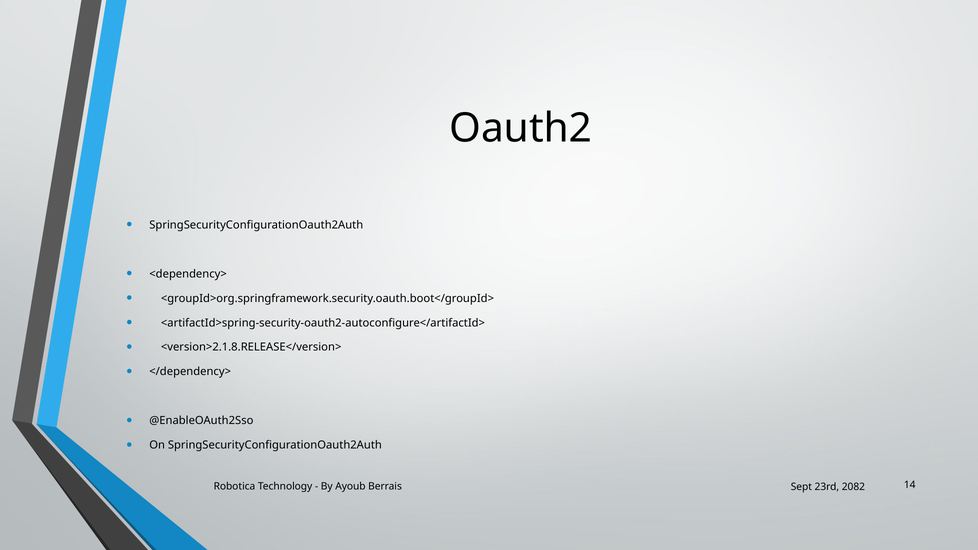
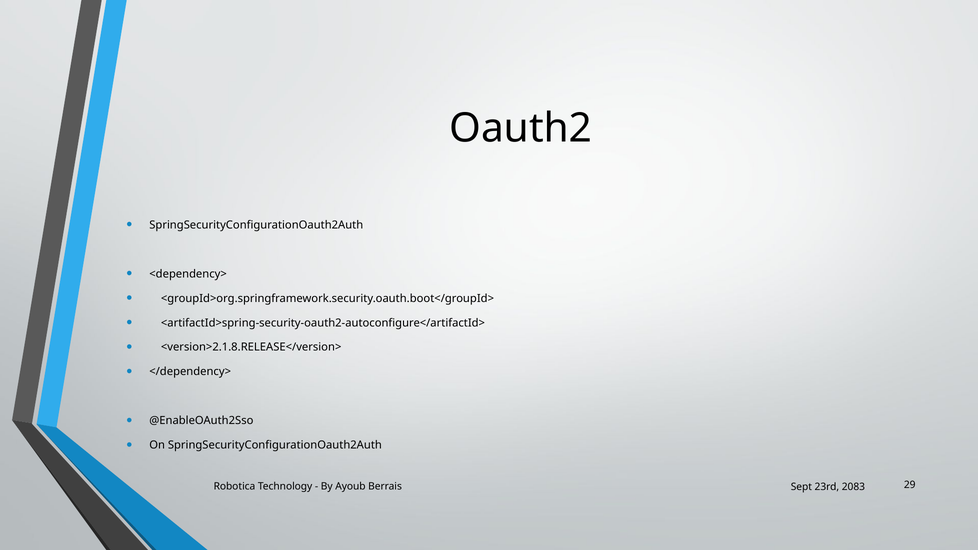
14: 14 -> 29
2082: 2082 -> 2083
